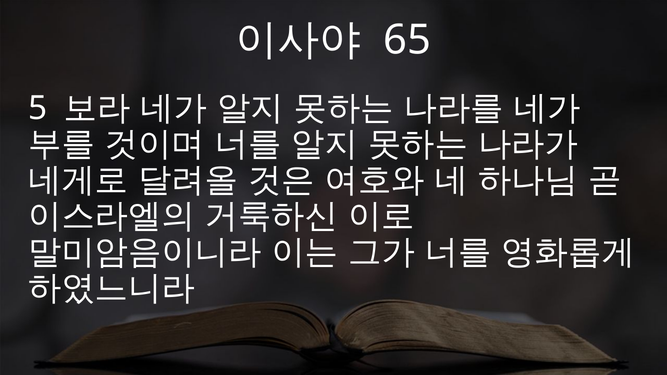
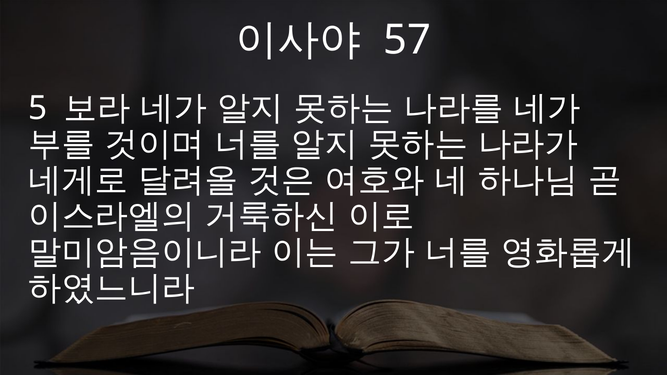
65: 65 -> 57
